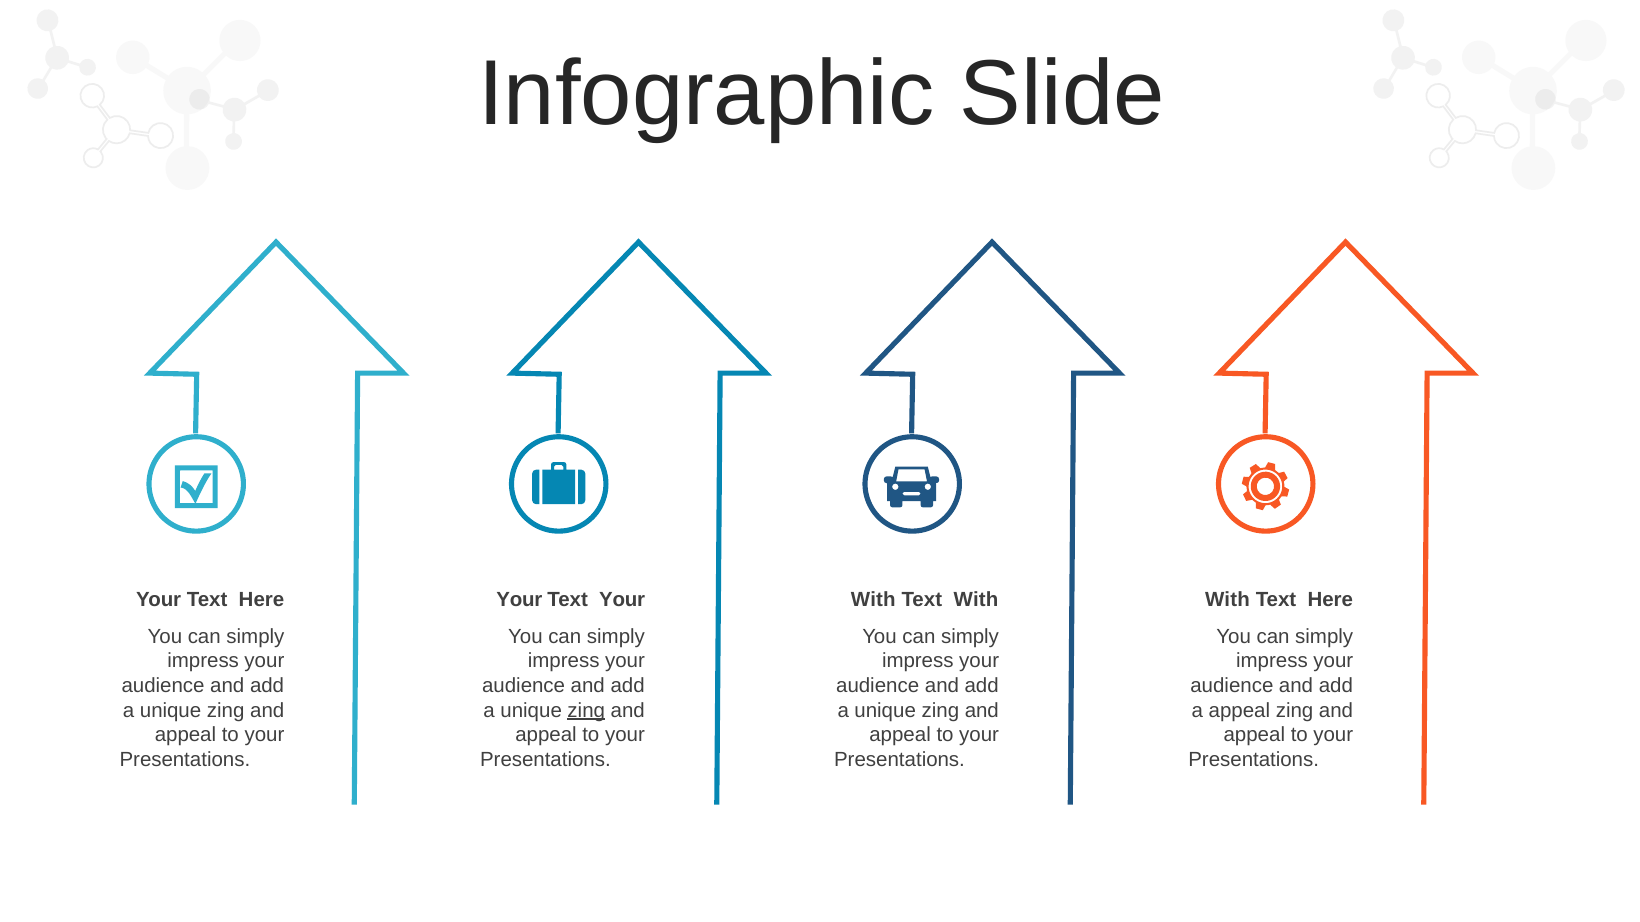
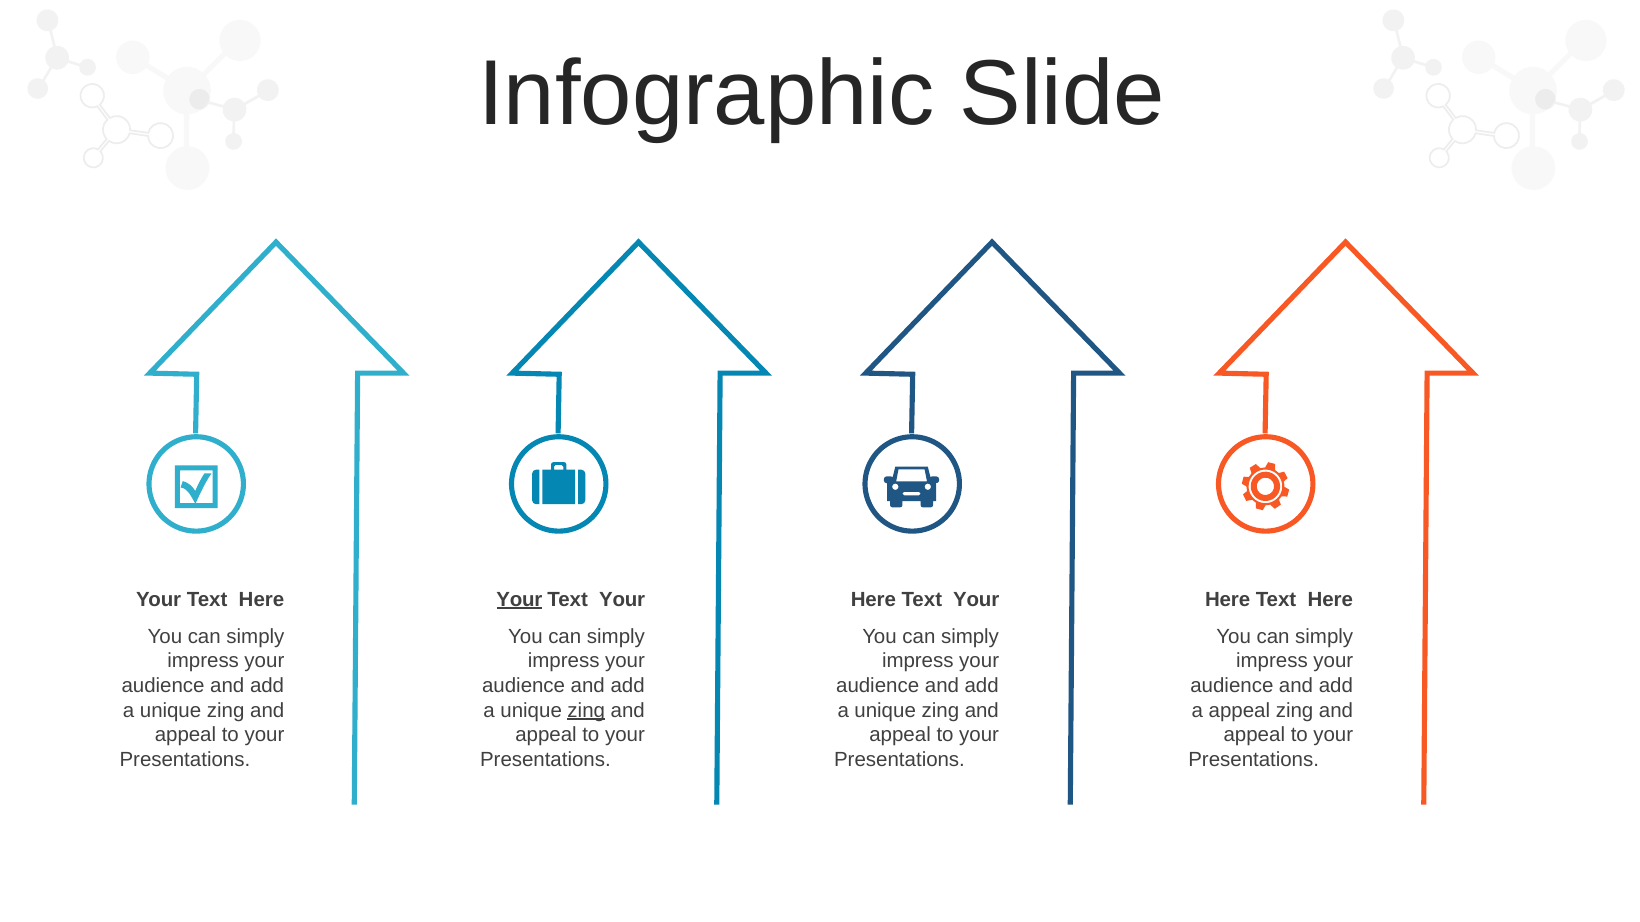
Your at (519, 600) underline: none -> present
With at (873, 600): With -> Here
With at (976, 600): With -> Your
With at (1227, 600): With -> Here
